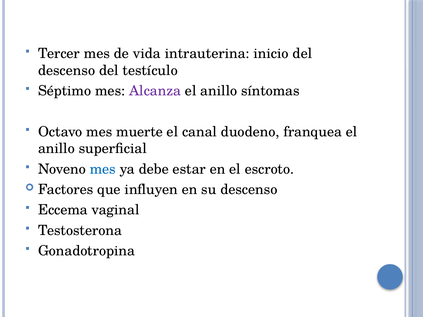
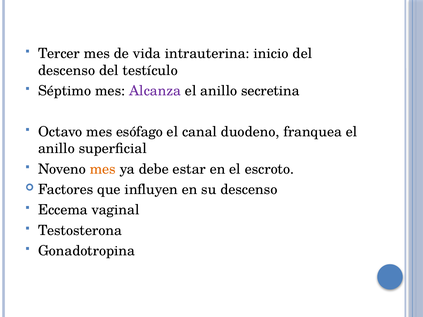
síntomas: síntomas -> secretina
muerte: muerte -> esófago
mes at (103, 169) colour: blue -> orange
